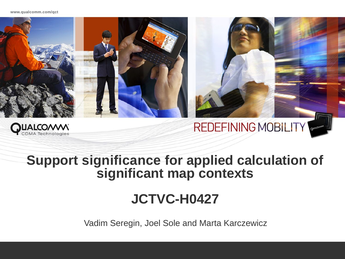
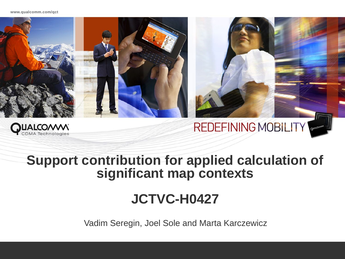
significance: significance -> contribution
